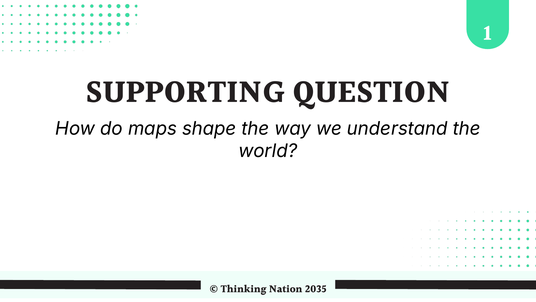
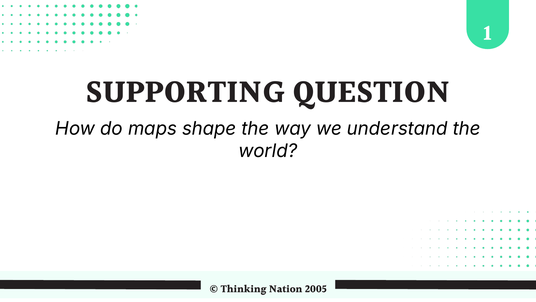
2035: 2035 -> 2005
